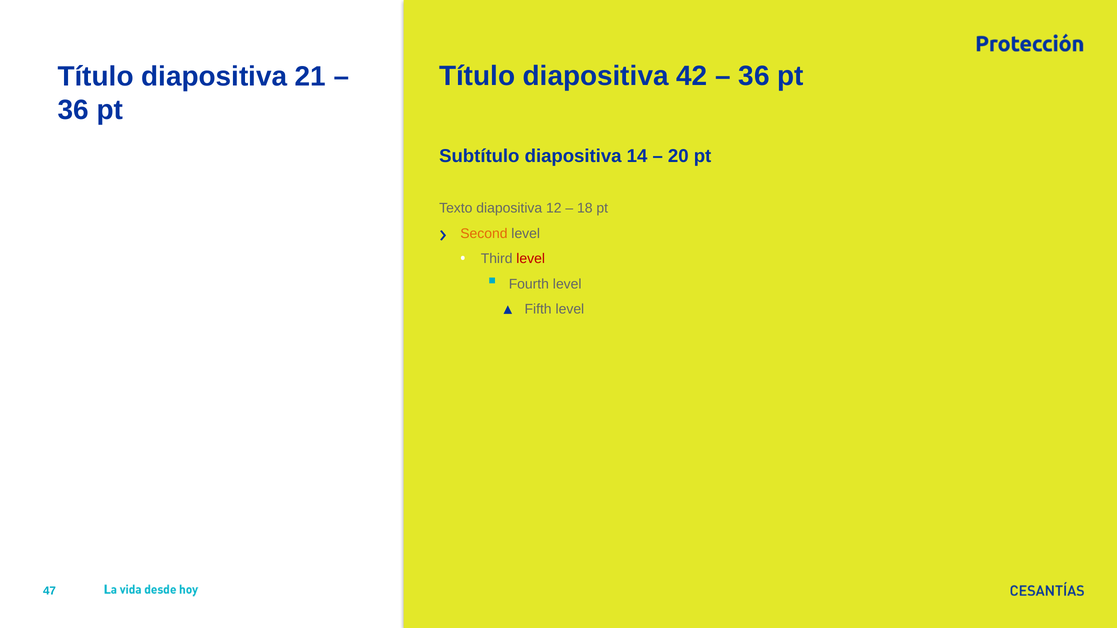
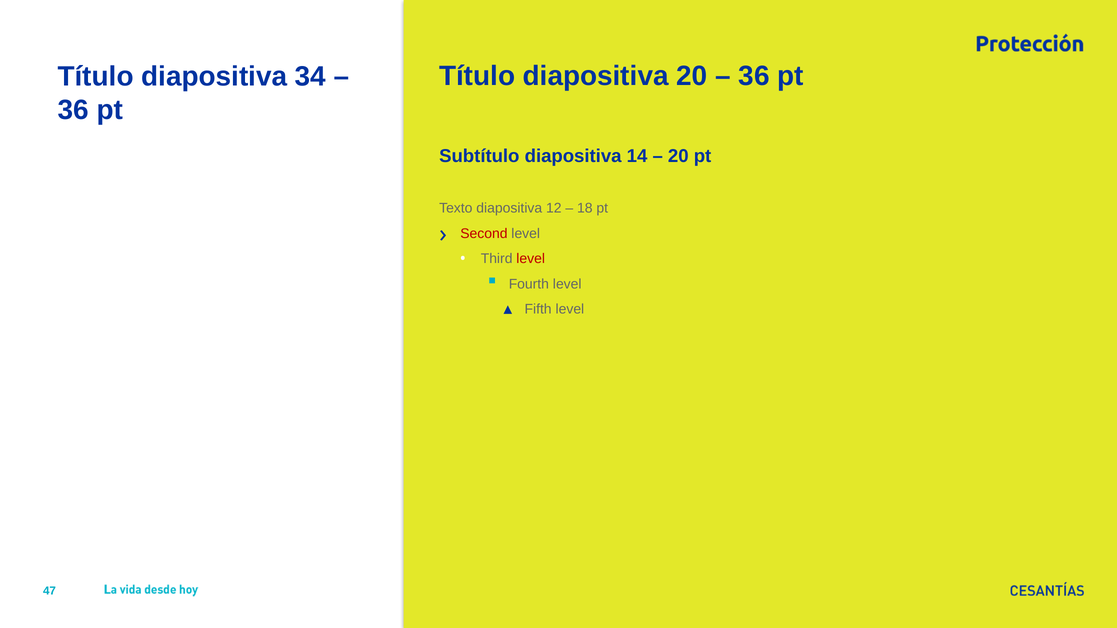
diapositiva 42: 42 -> 20
21: 21 -> 34
Second colour: orange -> red
